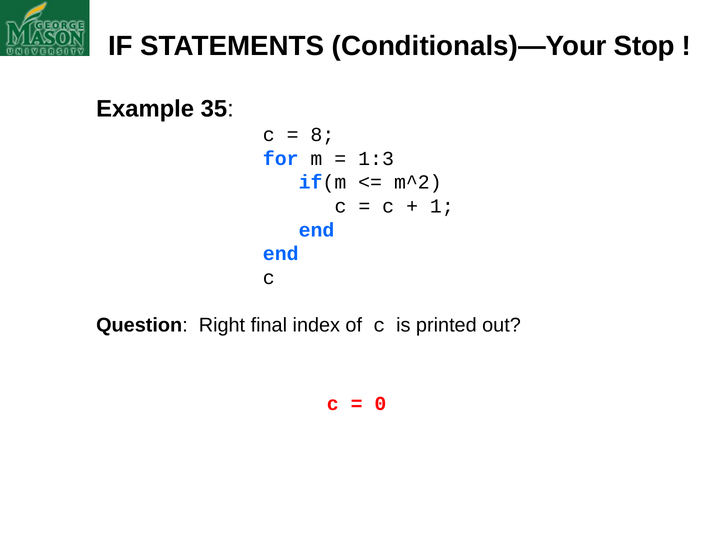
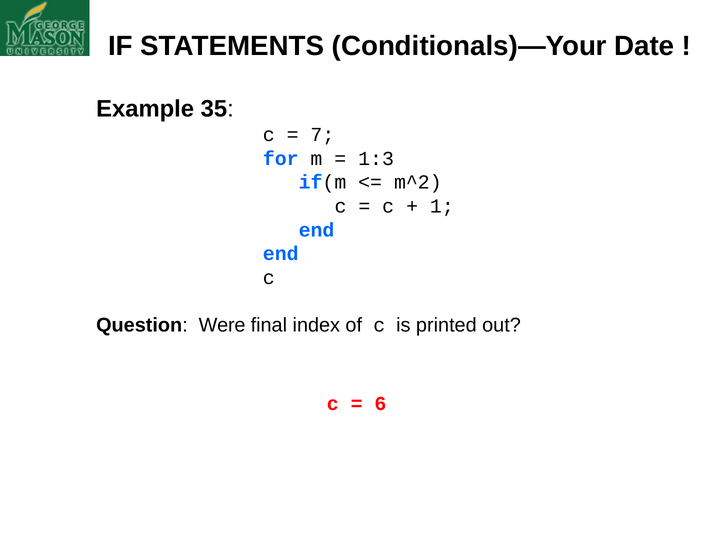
Stop: Stop -> Date
8: 8 -> 7
Right: Right -> Were
0: 0 -> 6
